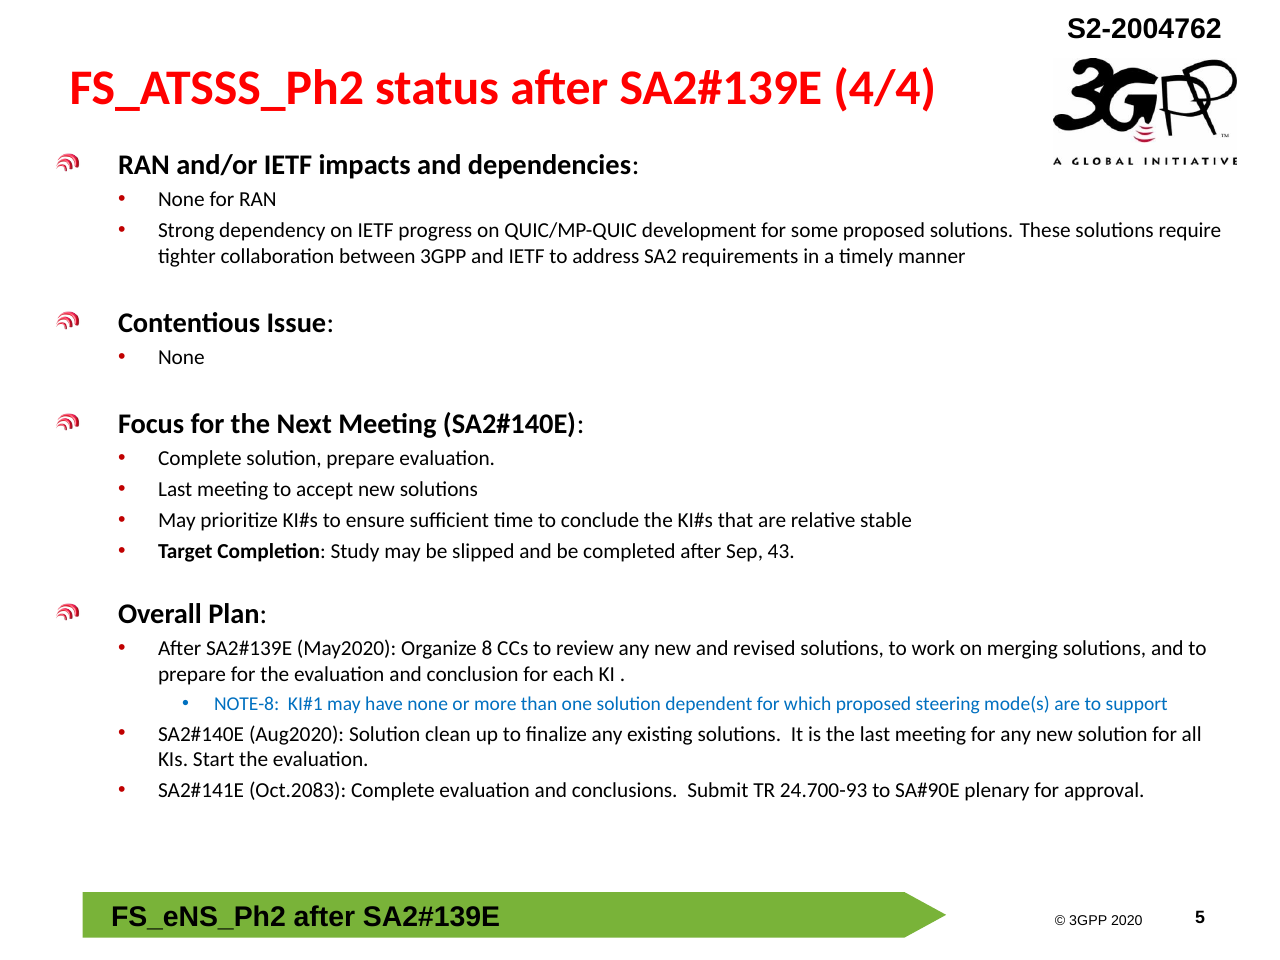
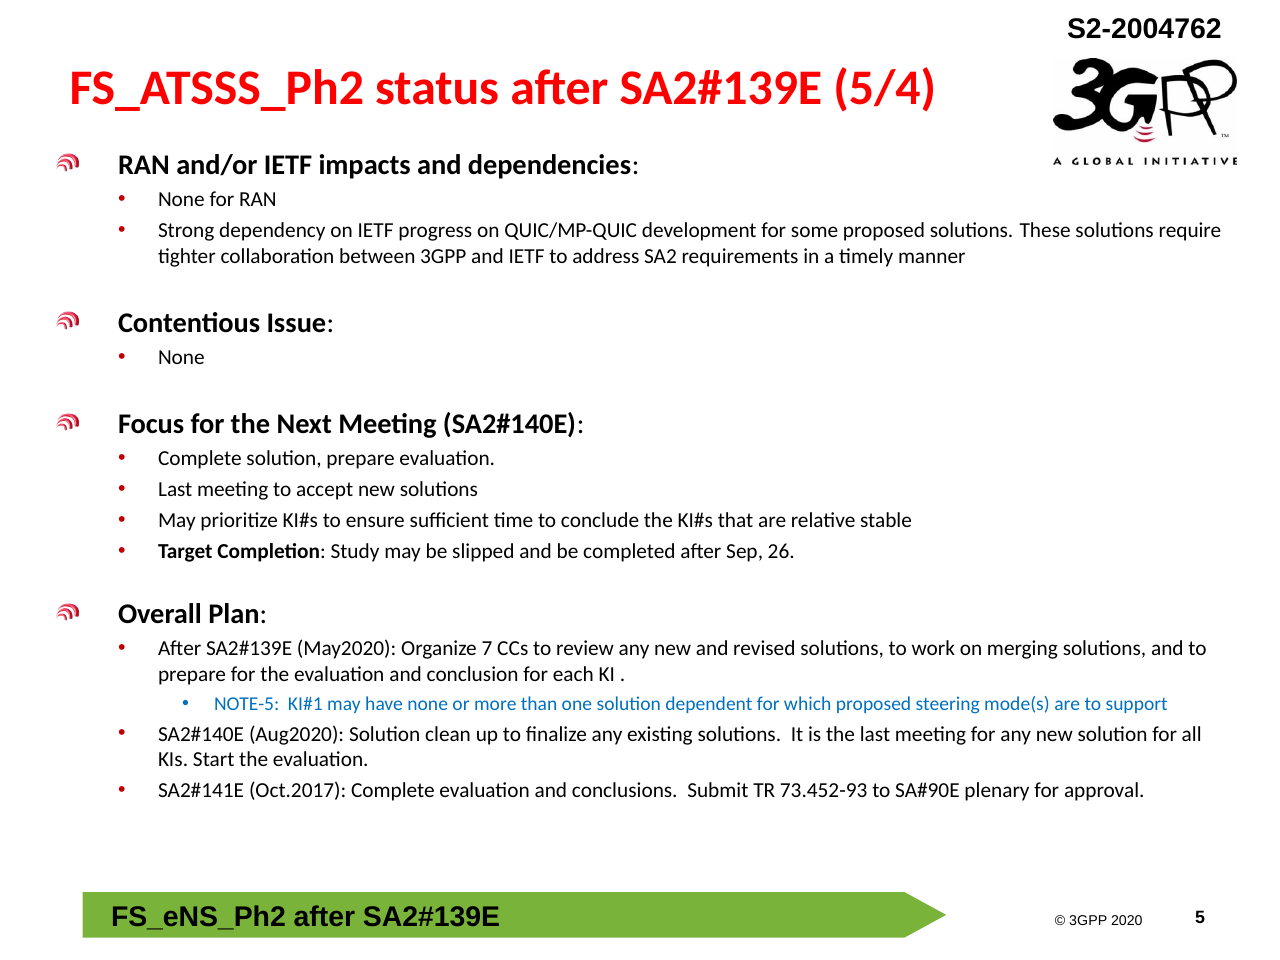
4/4: 4/4 -> 5/4
43: 43 -> 26
8: 8 -> 7
NOTE-8: NOTE-8 -> NOTE-5
Oct.2083: Oct.2083 -> Oct.2017
24.700-93: 24.700-93 -> 73.452-93
